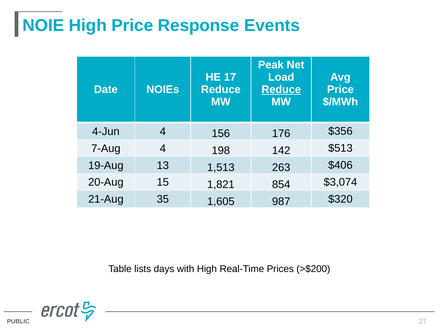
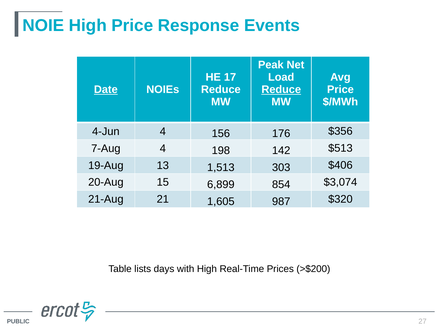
Date underline: none -> present
263: 263 -> 303
1,821: 1,821 -> 6,899
35: 35 -> 21
